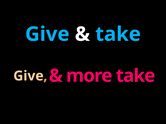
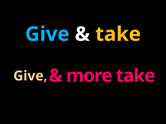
take at (118, 34) colour: light blue -> yellow
